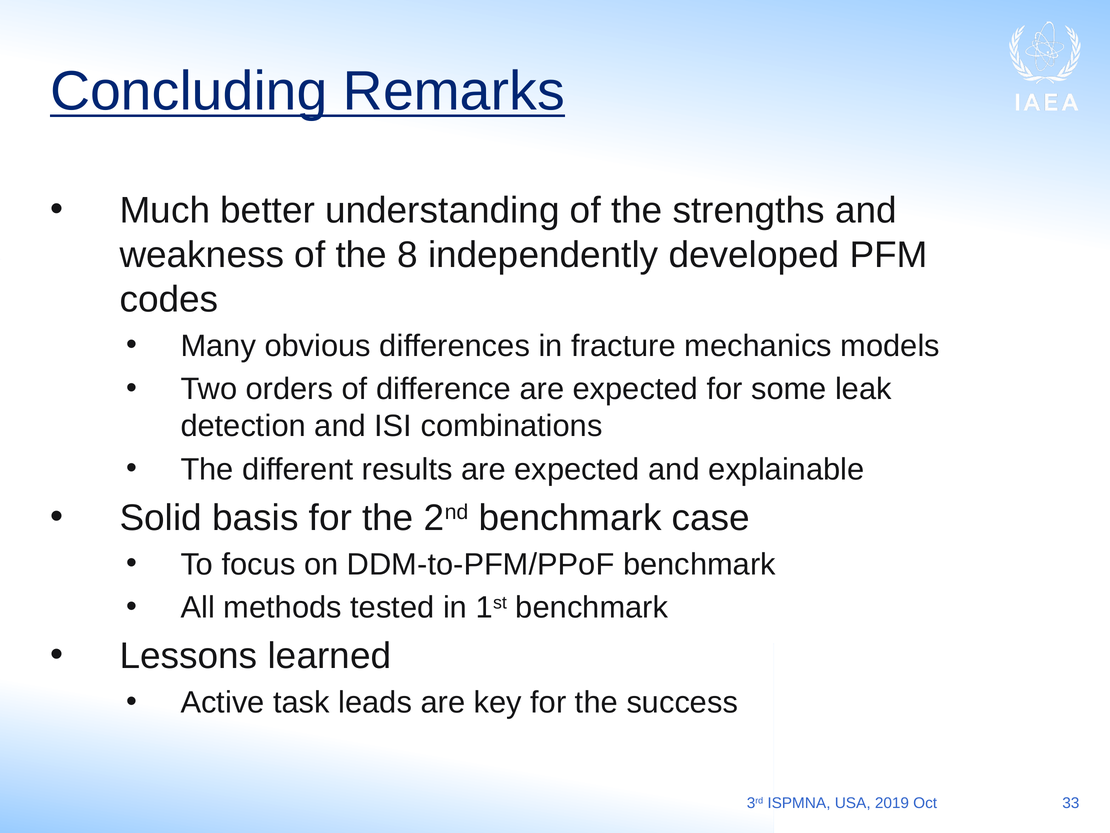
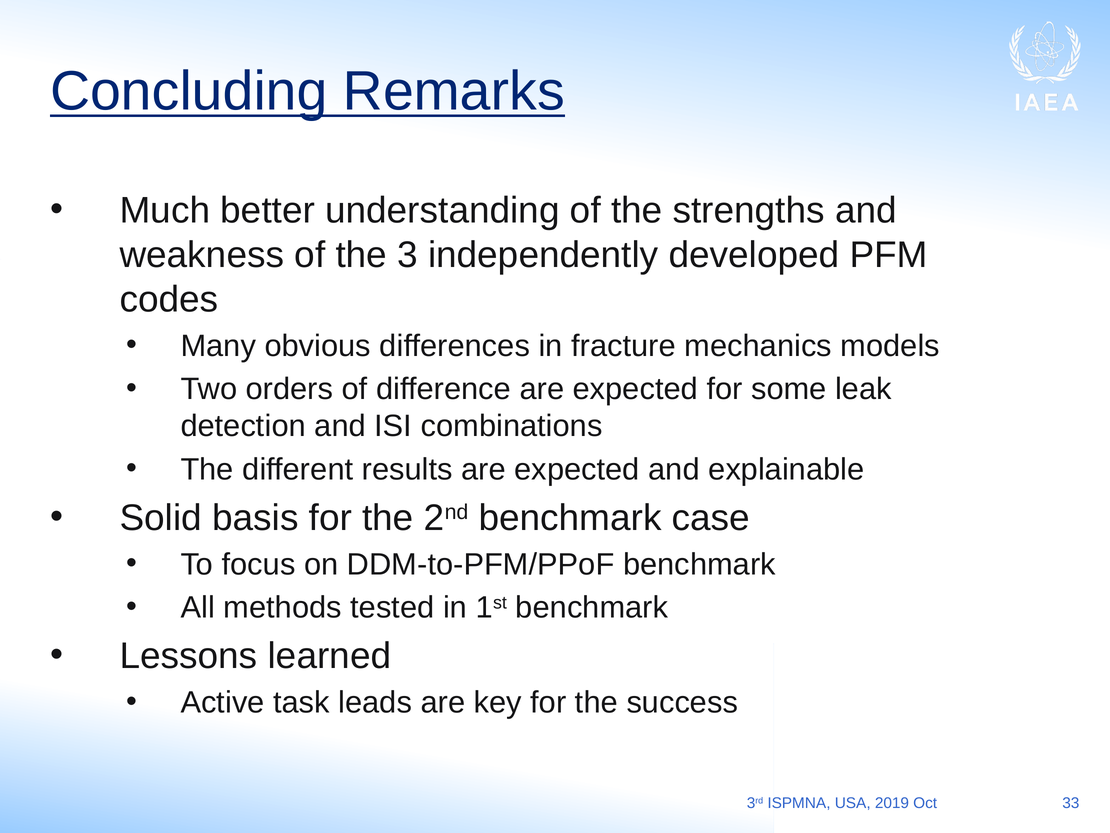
8: 8 -> 3
